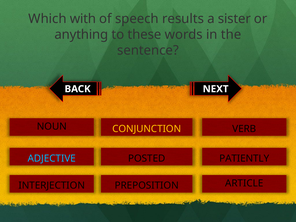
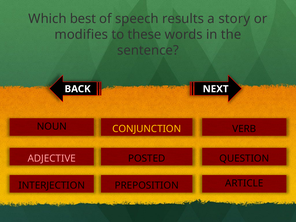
with: with -> best
sister: sister -> story
anything: anything -> modifies
ADJECTIVE colour: light blue -> pink
PATIENTLY: PATIENTLY -> QUESTION
